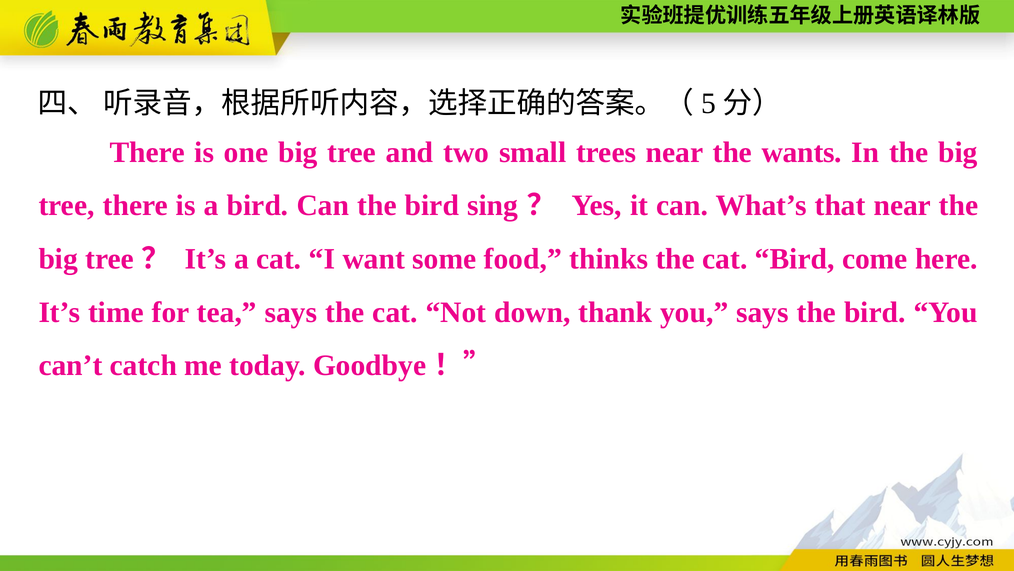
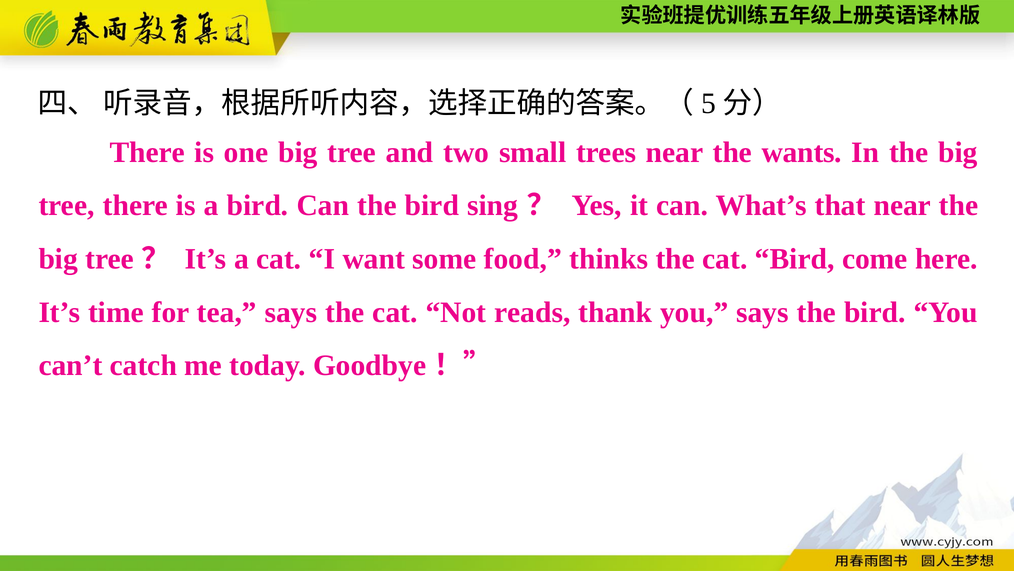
down: down -> reads
